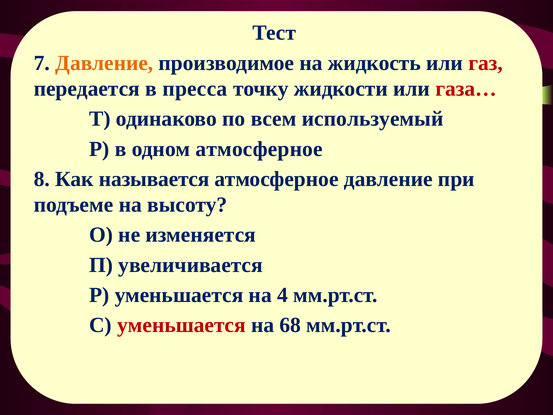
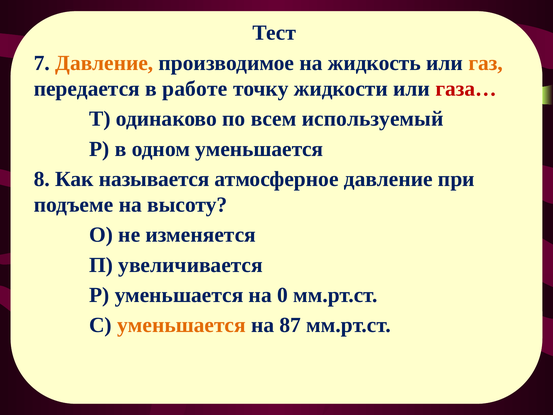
газ colour: red -> orange
пресса: пресса -> работе
одном атмосферное: атмосферное -> уменьшается
4: 4 -> 0
уменьшается at (181, 325) colour: red -> orange
68: 68 -> 87
